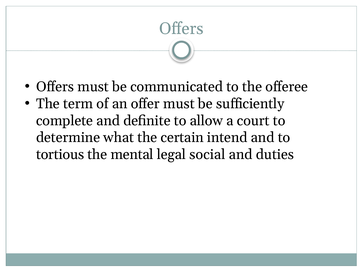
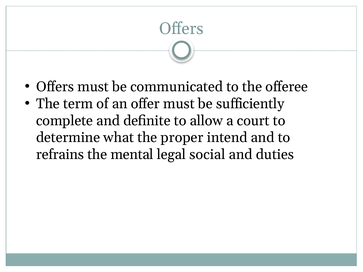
certain: certain -> proper
tortious: tortious -> refrains
